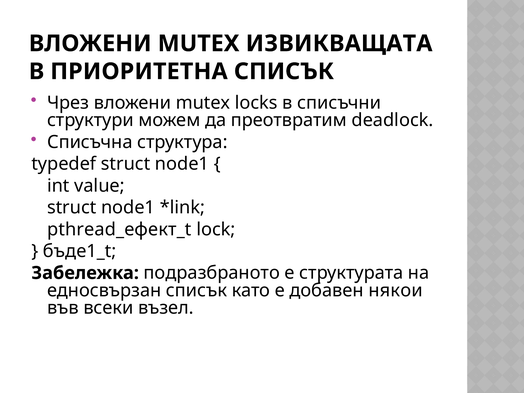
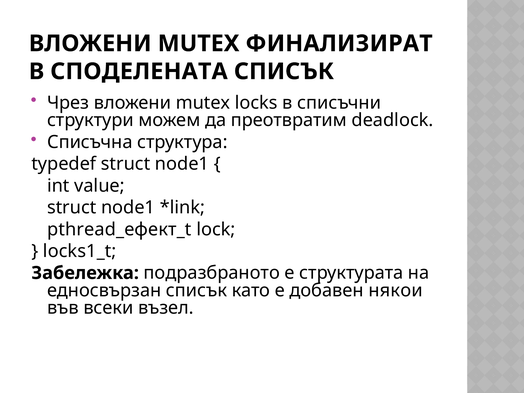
ИЗВИКВАЩАТА: ИЗВИКВАЩАТА -> ФИНАЛИЗИРАТ
ПРИОРИТЕТНА: ПРИОРИТЕТНА -> СПОДЕЛЕНАТА
бъде1_t: бъде1_t -> locks1_t
